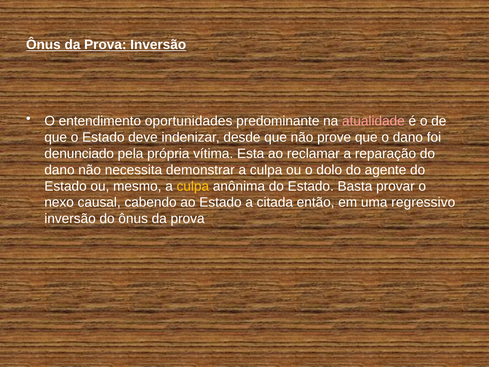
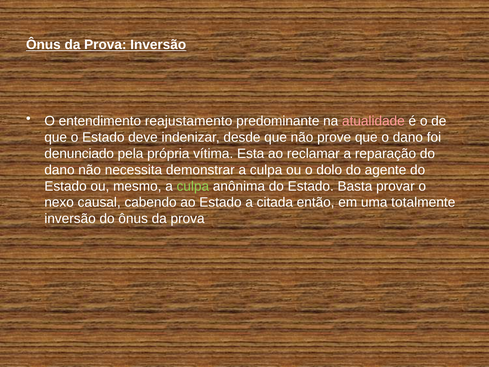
oportunidades: oportunidades -> reajustamento
culpa at (193, 186) colour: yellow -> light green
regressivo: regressivo -> totalmente
